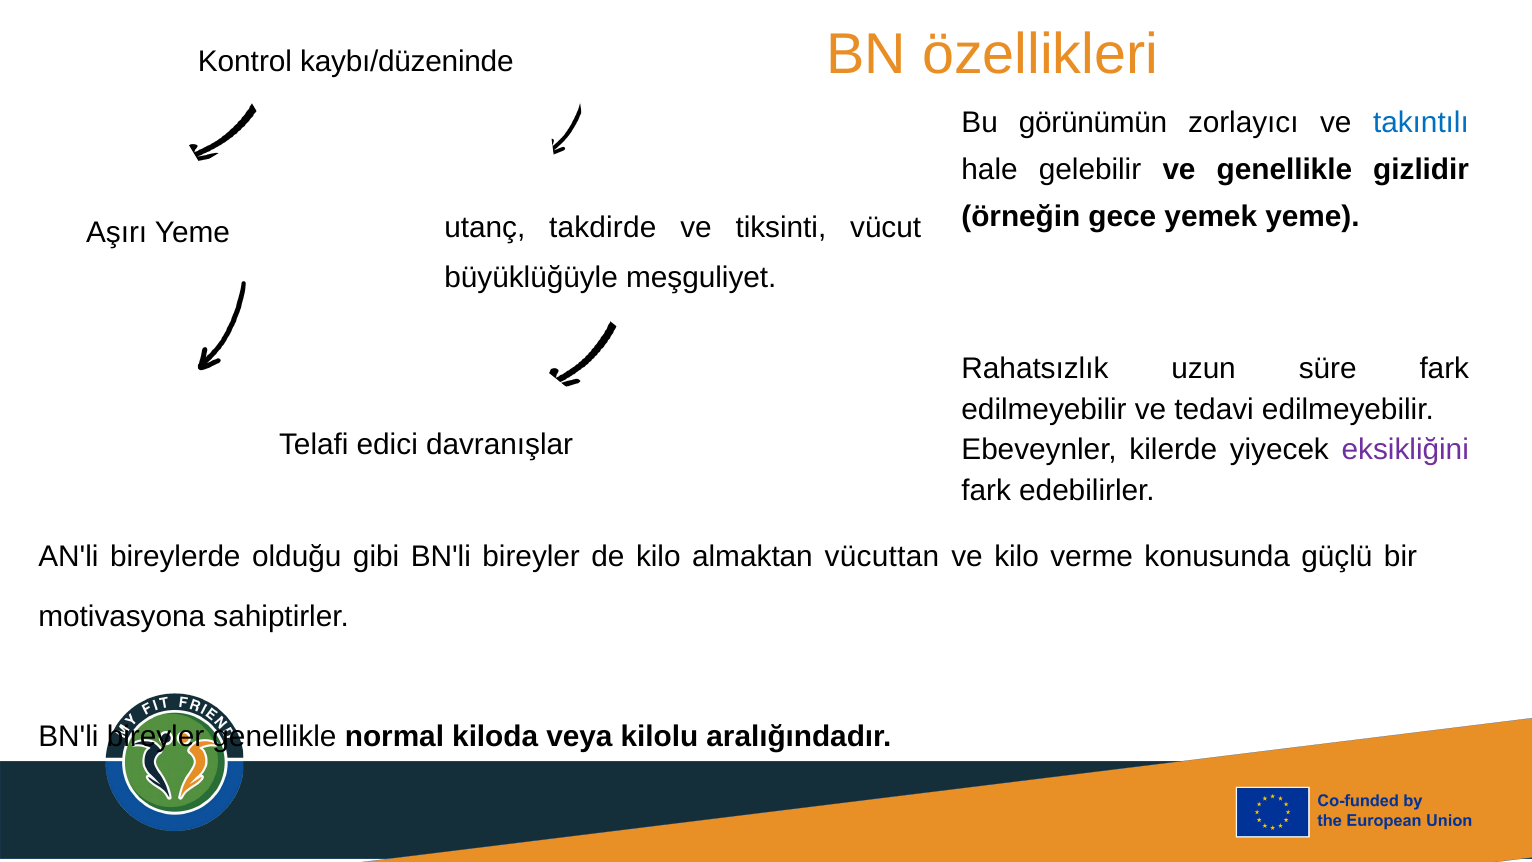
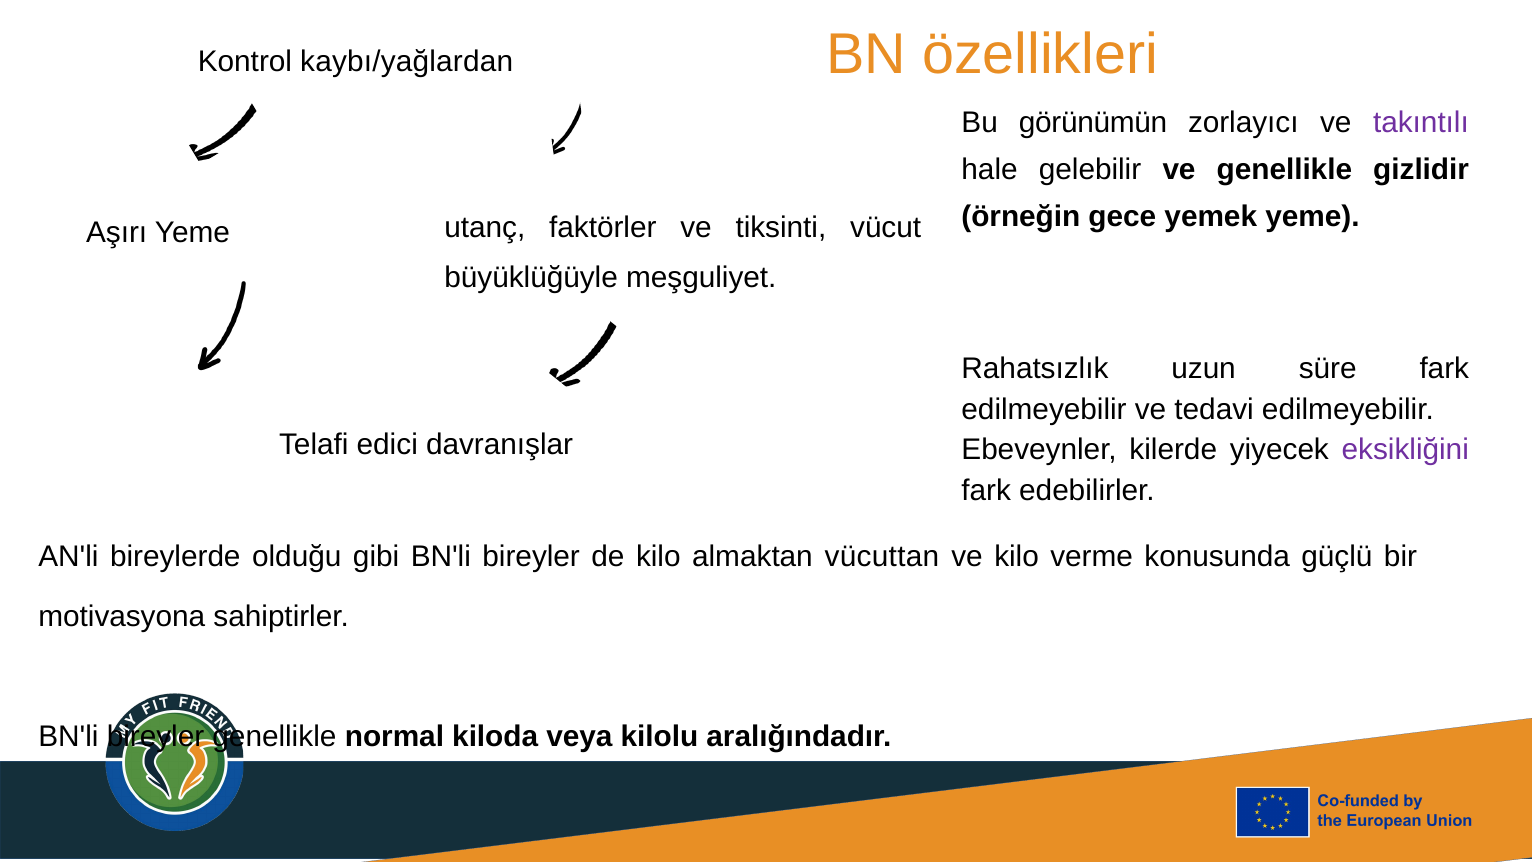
kaybı/düzeninde: kaybı/düzeninde -> kaybı/yağlardan
takıntılı colour: blue -> purple
takdirde: takdirde -> faktörler
